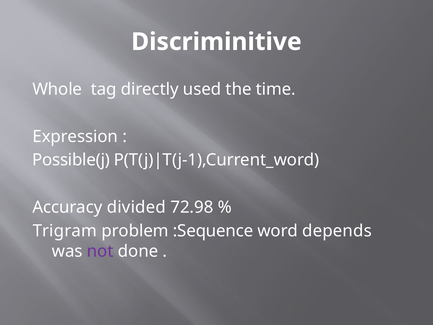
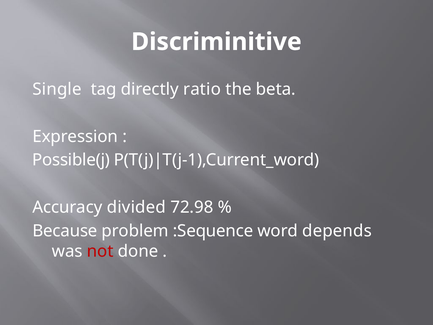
Whole: Whole -> Single
used: used -> ratio
time: time -> beta
Trigram: Trigram -> Because
not colour: purple -> red
